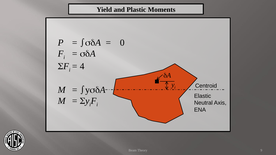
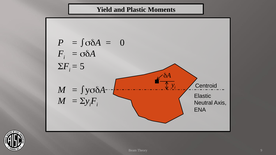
4: 4 -> 5
